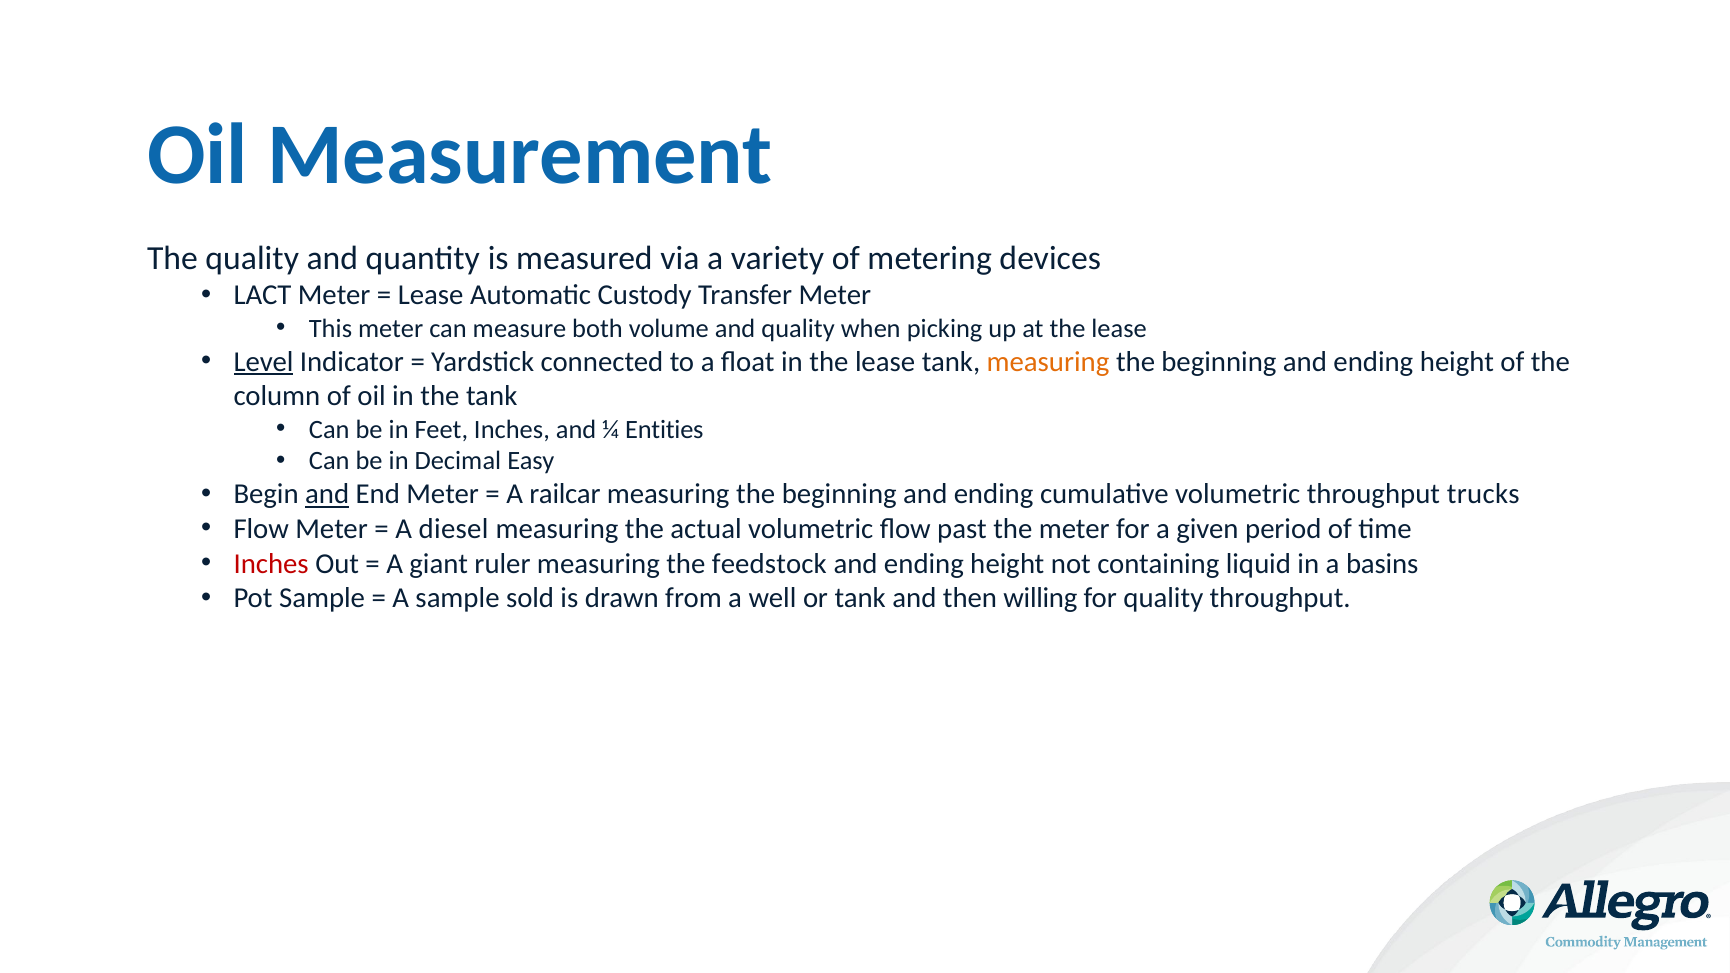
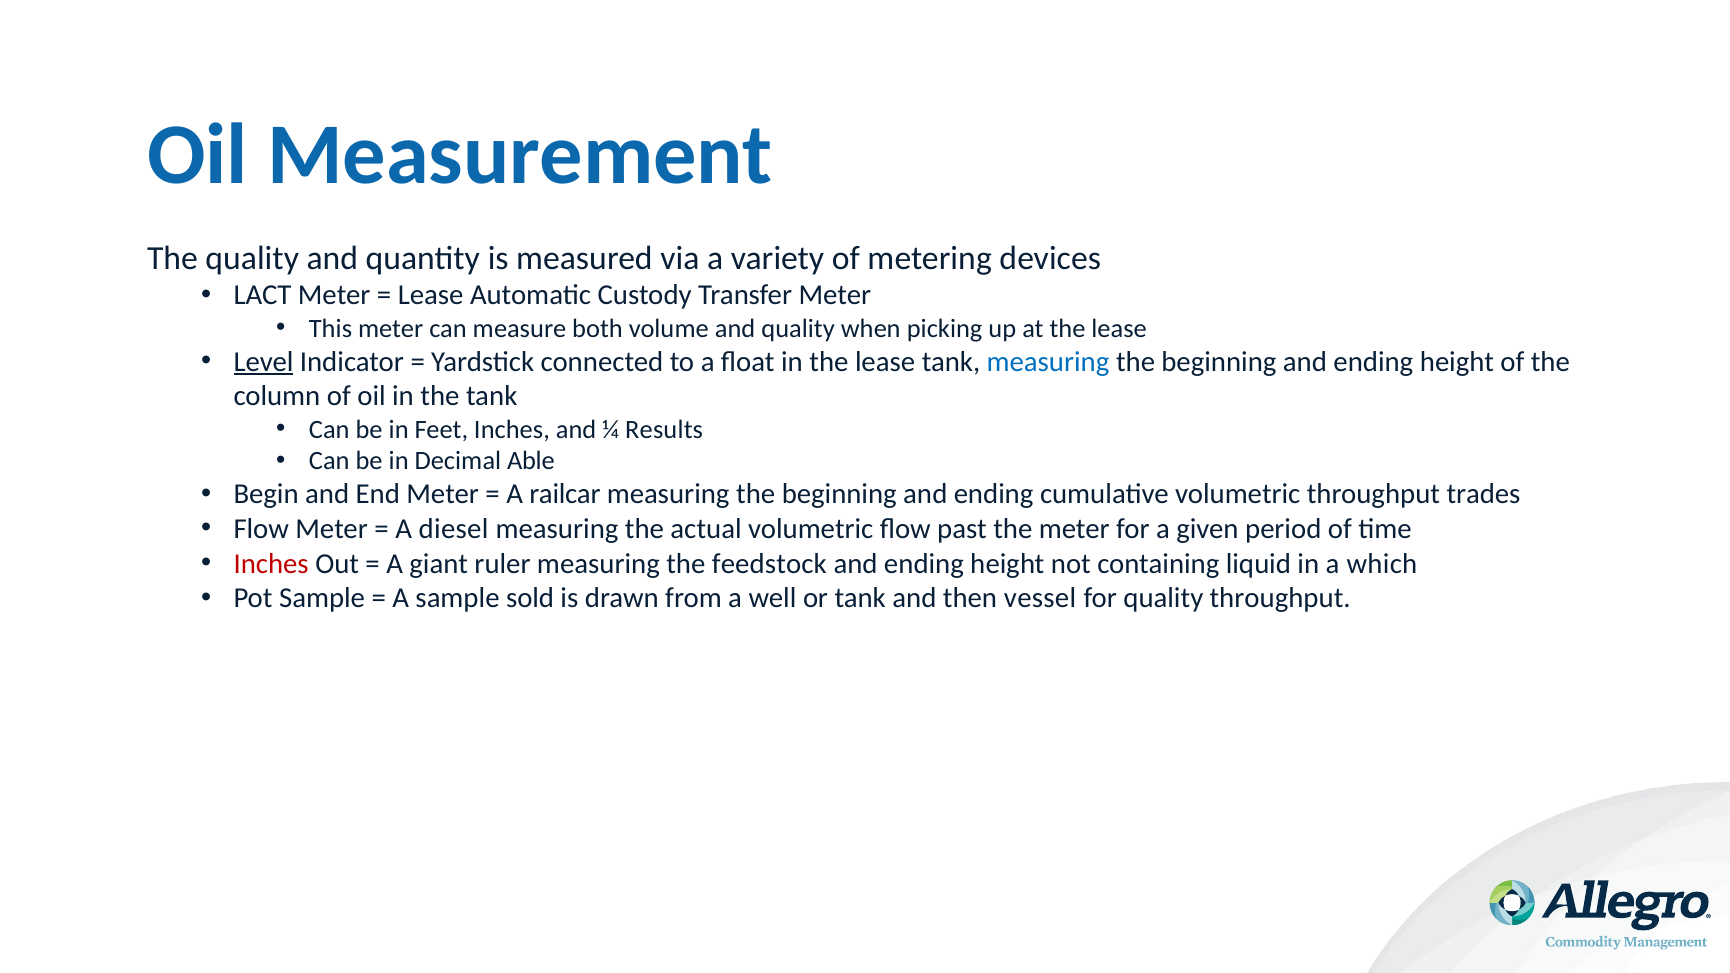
measuring at (1048, 362) colour: orange -> blue
Entities: Entities -> Results
Easy: Easy -> Able
and at (327, 494) underline: present -> none
trucks: trucks -> trades
basins: basins -> which
willing: willing -> vessel
